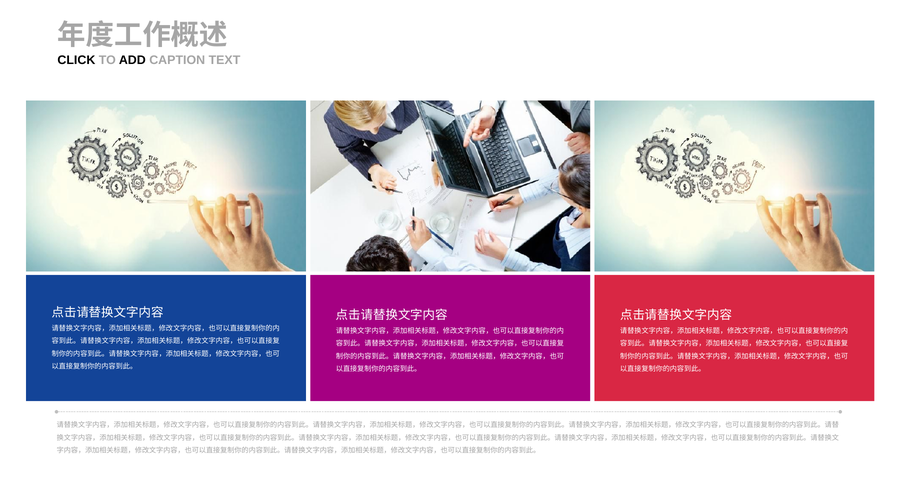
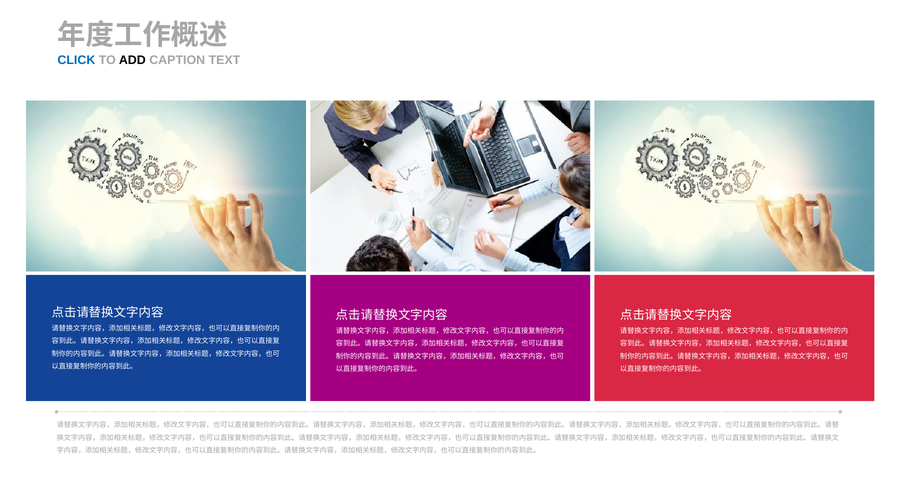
CLICK colour: black -> blue
